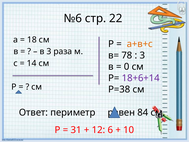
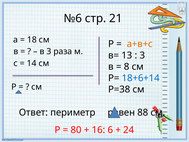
22: 22 -> 21
78: 78 -> 13
0: 0 -> 8
18+6+14 colour: purple -> blue
84: 84 -> 88
31: 31 -> 80
12: 12 -> 16
10: 10 -> 24
